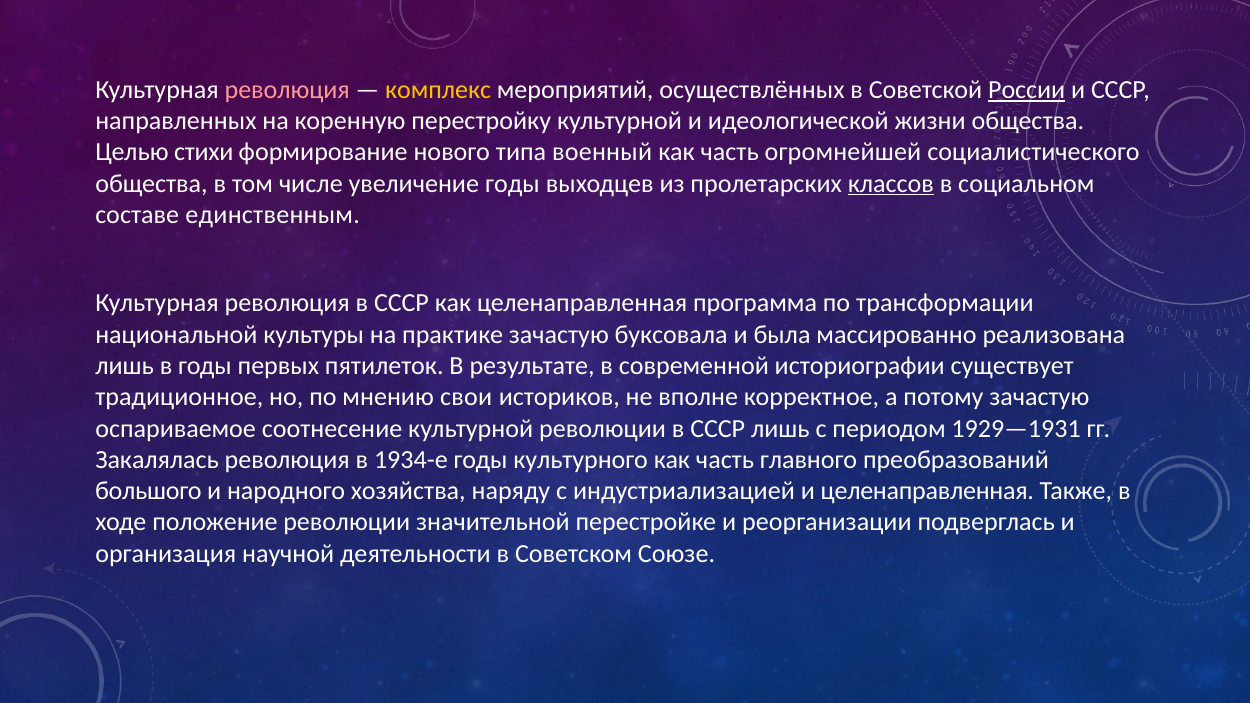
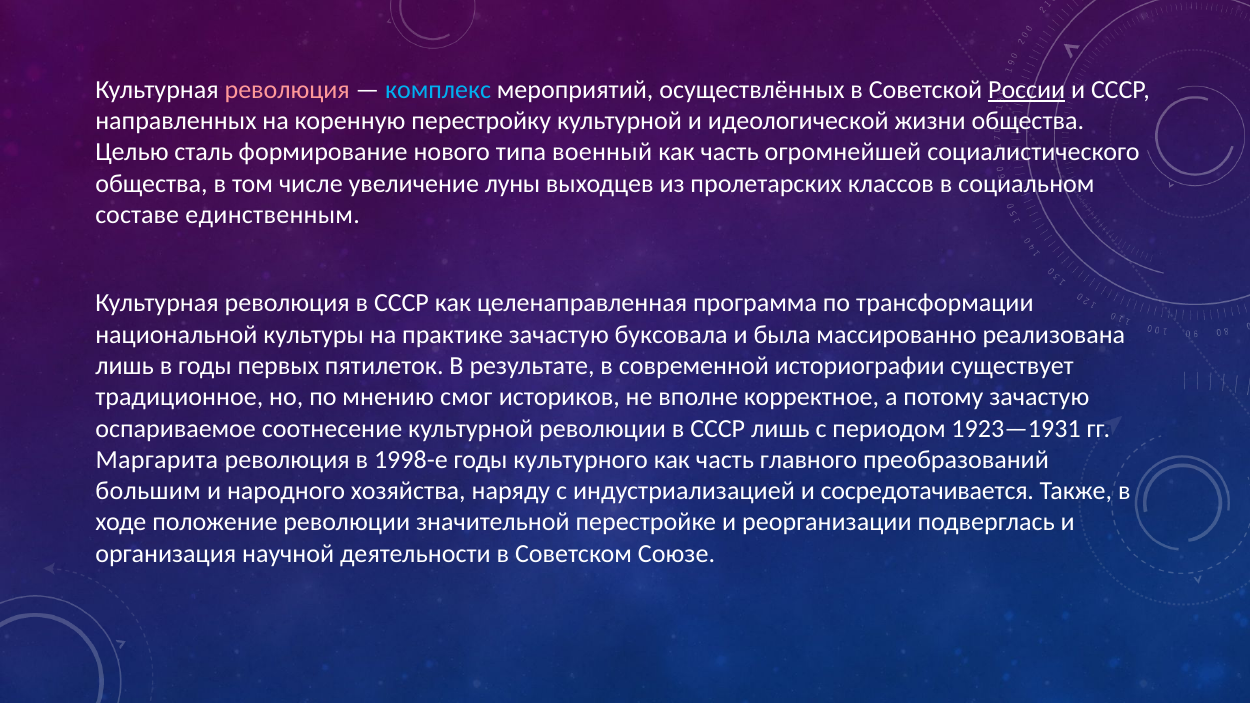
комплекс colour: yellow -> light blue
стихи: стихи -> сталь
увеличение годы: годы -> луны
классов underline: present -> none
свои: свои -> смог
1929—1931: 1929—1931 -> 1923—1931
Закалялась: Закалялась -> Маргарита
1934-е: 1934-е -> 1998-е
большого: большого -> большим
и целенаправленная: целенаправленная -> сосредотачивается
